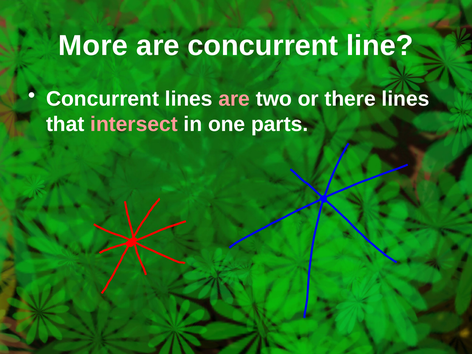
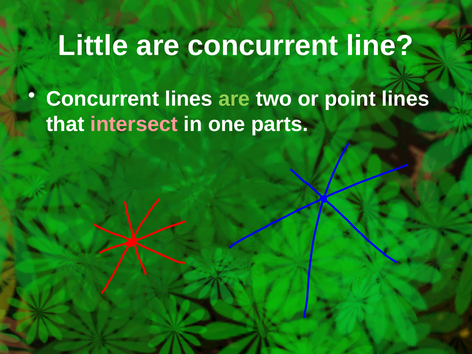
More: More -> Little
are at (234, 99) colour: pink -> light green
there: there -> point
